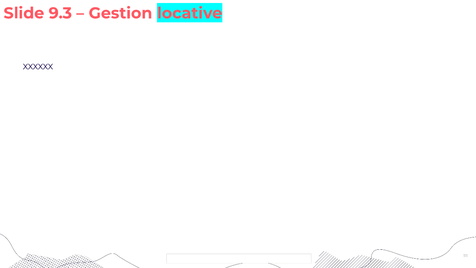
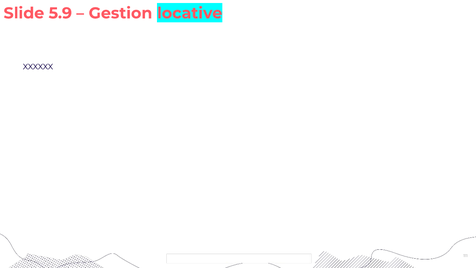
9.3: 9.3 -> 5.9
